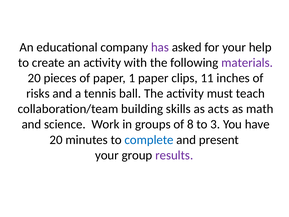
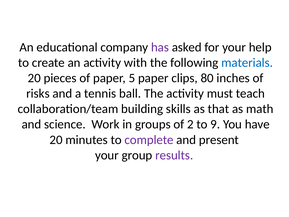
materials colour: purple -> blue
1: 1 -> 5
11: 11 -> 80
acts: acts -> that
8: 8 -> 2
3: 3 -> 9
complete colour: blue -> purple
